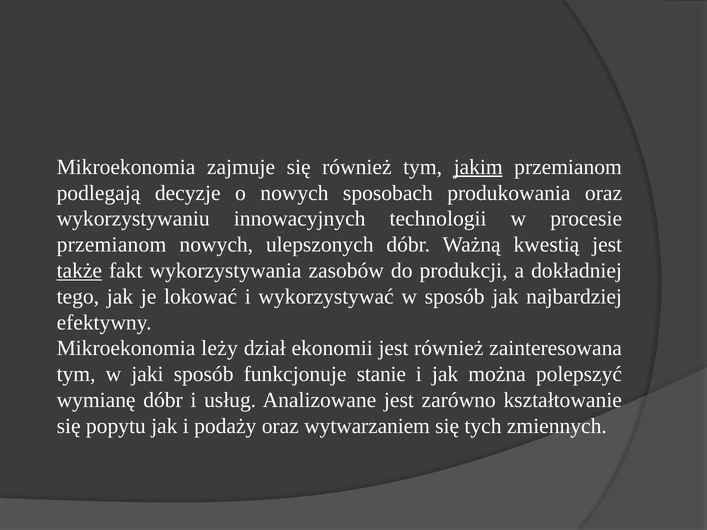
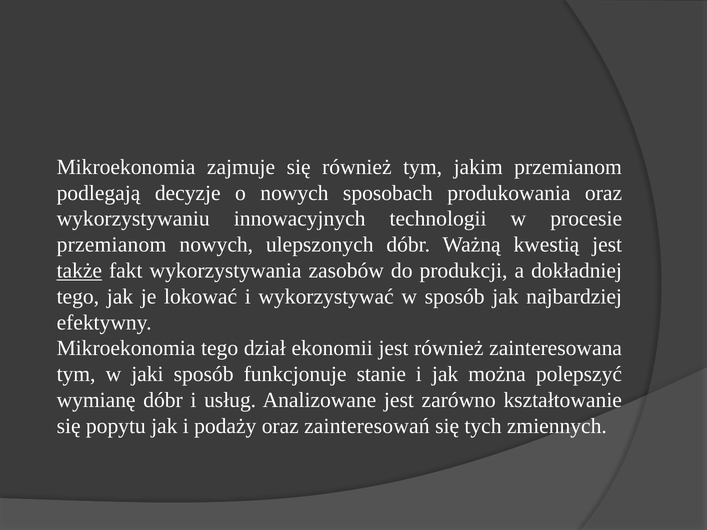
jakim underline: present -> none
Mikroekonomia leży: leży -> tego
wytwarzaniem: wytwarzaniem -> zainteresowań
